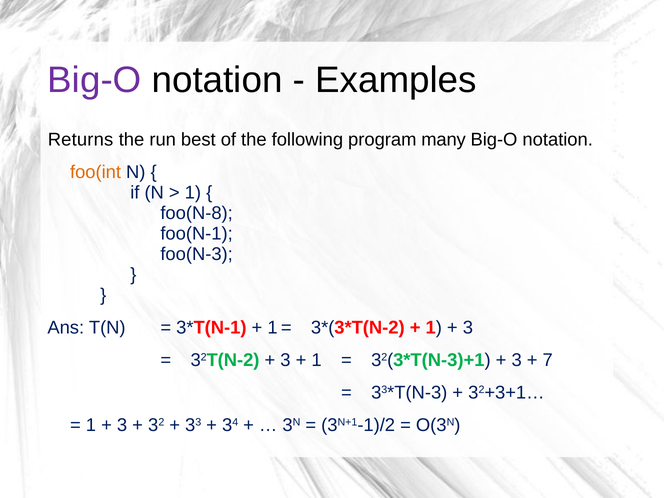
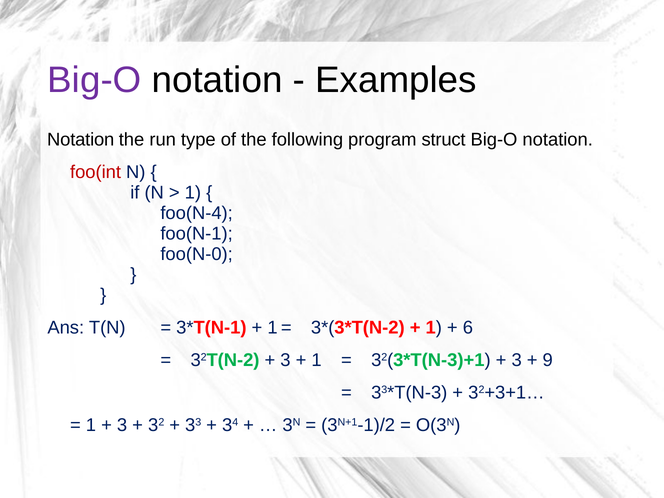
Returns at (81, 140): Returns -> Notation
best: best -> type
many: many -> struct
foo(int colour: orange -> red
foo(N-8: foo(N-8 -> foo(N-4
foo(N-3: foo(N-3 -> foo(N-0
3 at (468, 328): 3 -> 6
7: 7 -> 9
